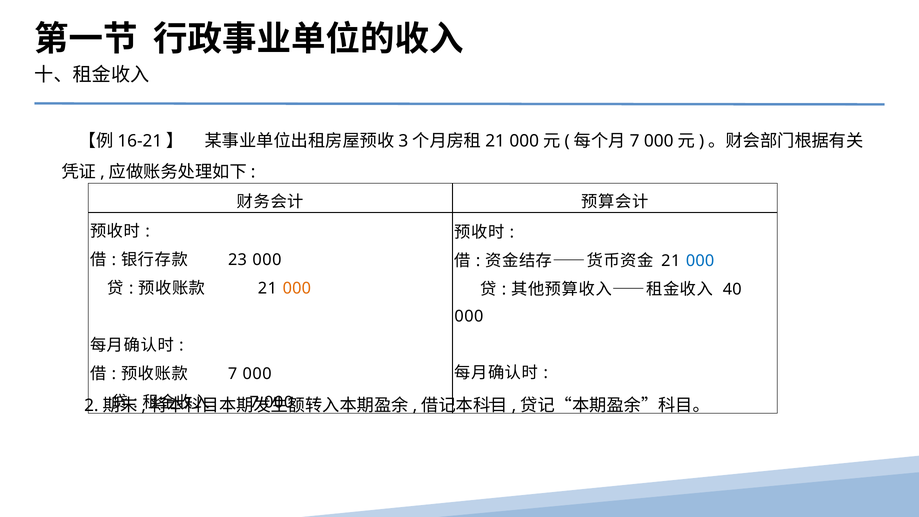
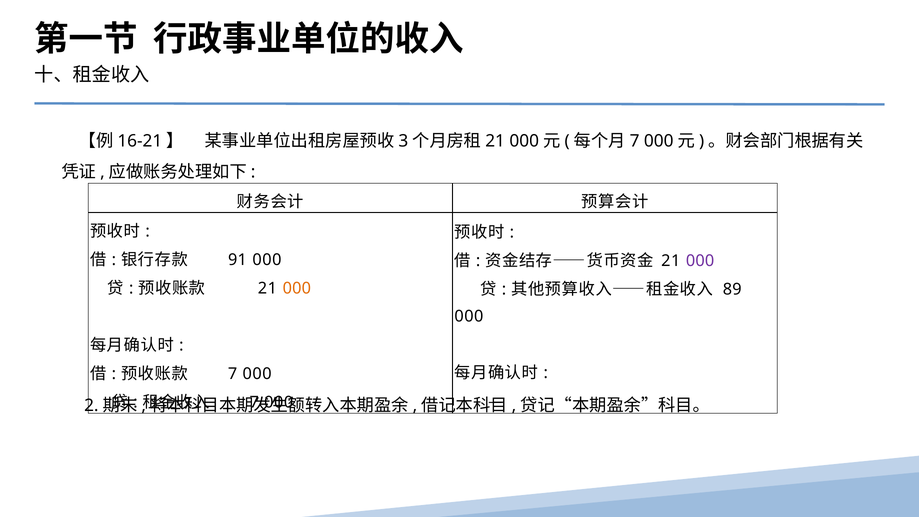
23: 23 -> 91
000 at (700, 261) colour: blue -> purple
40: 40 -> 89
